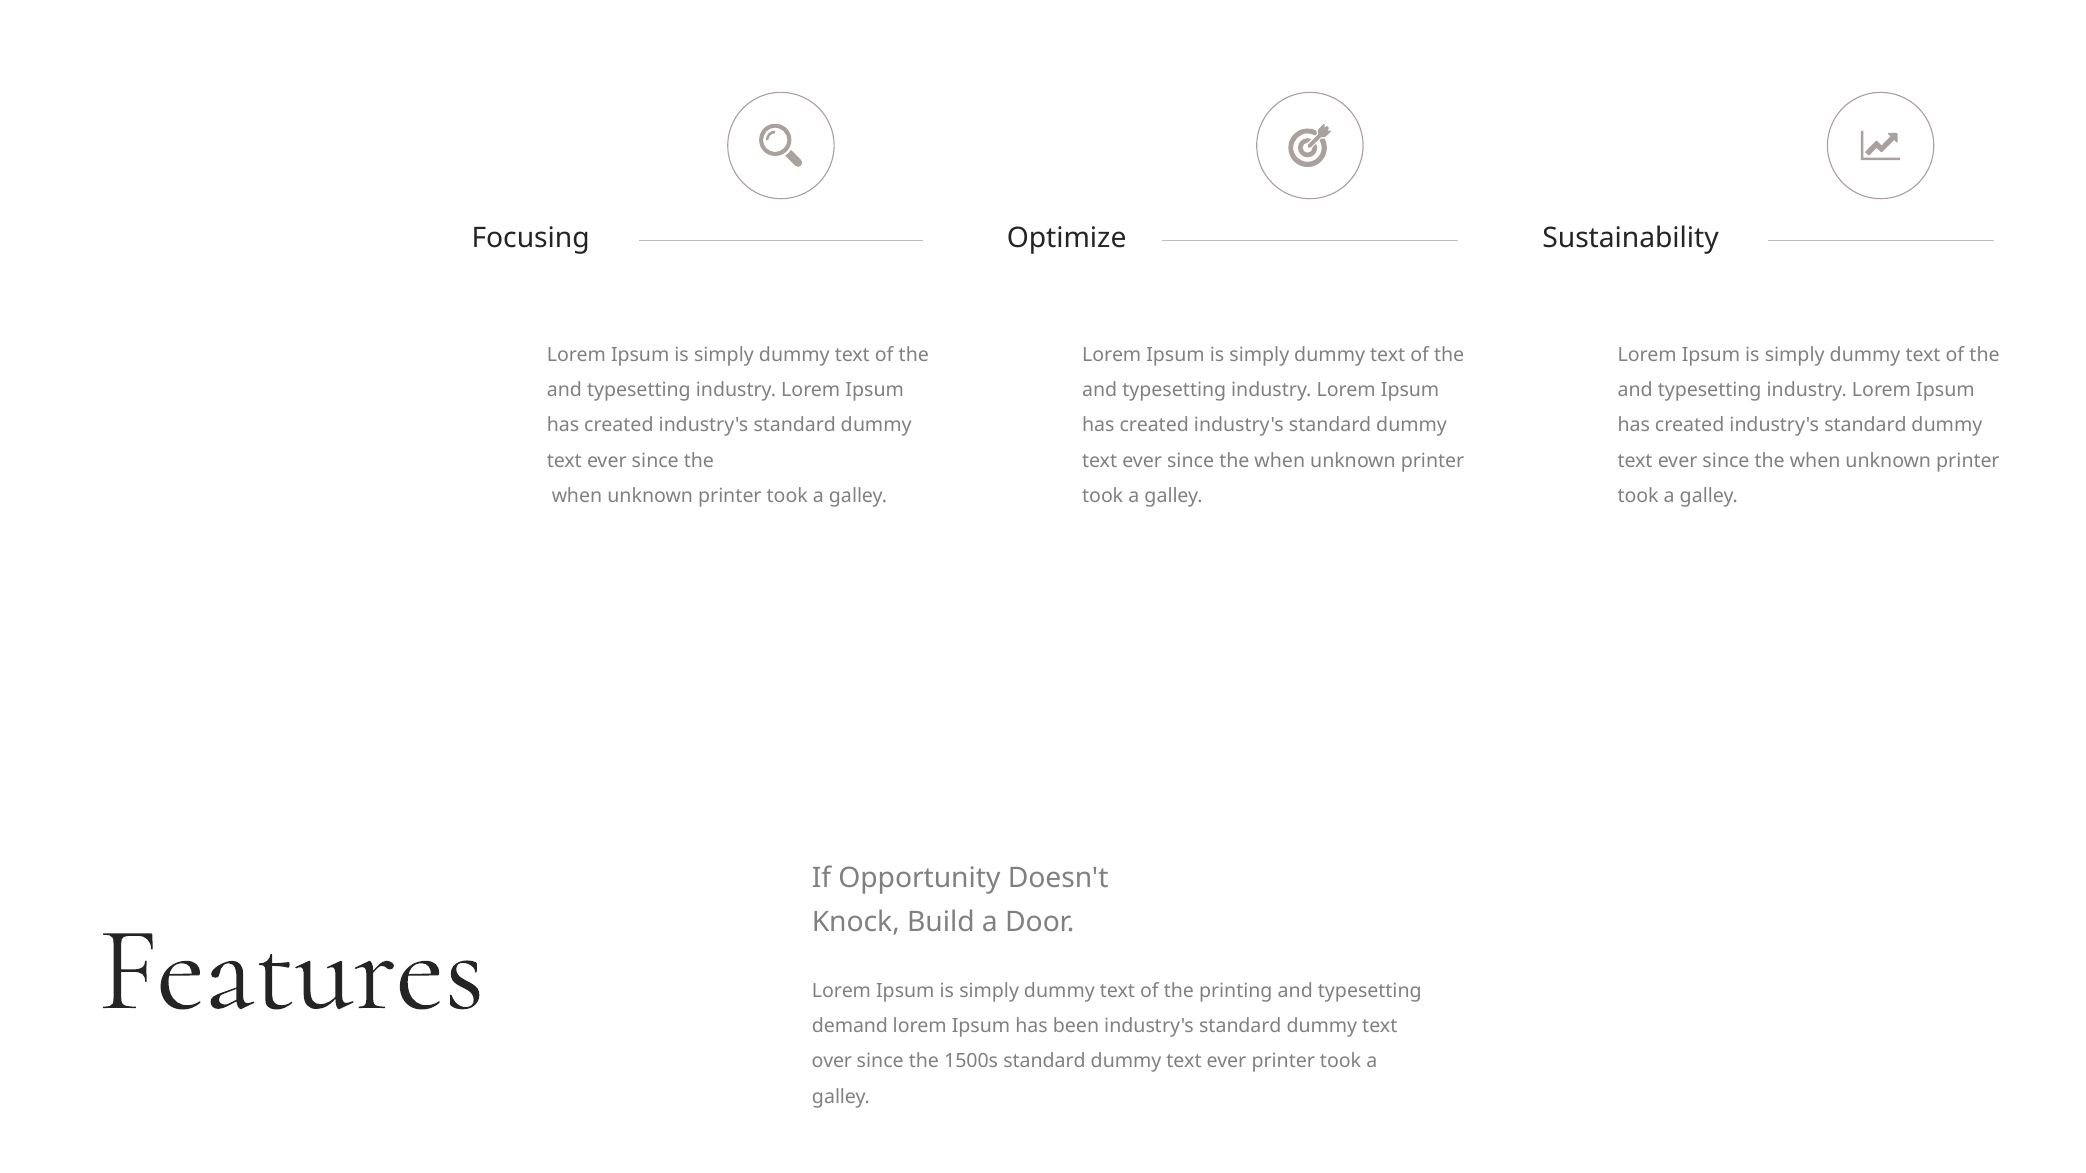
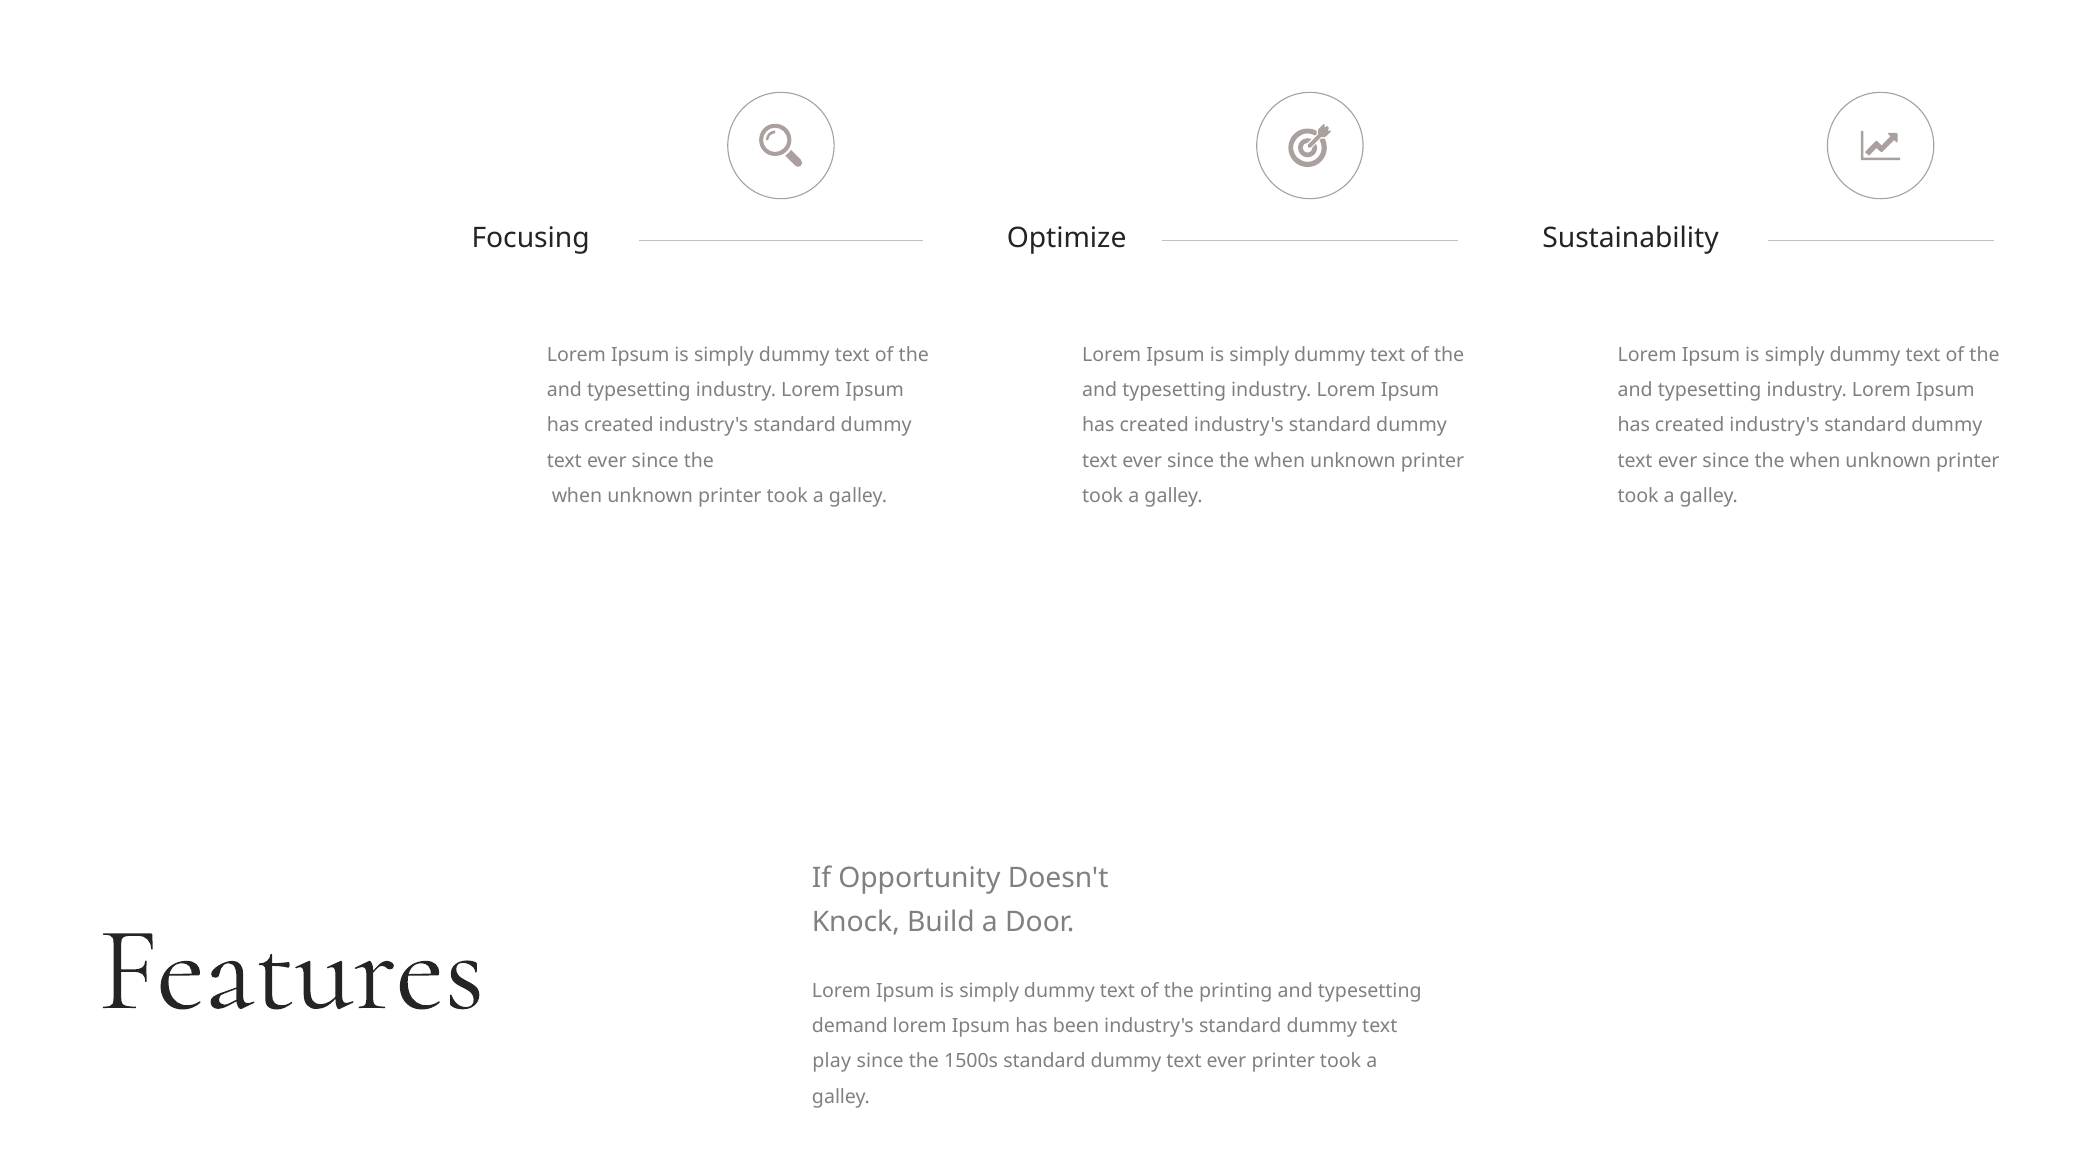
over: over -> play
